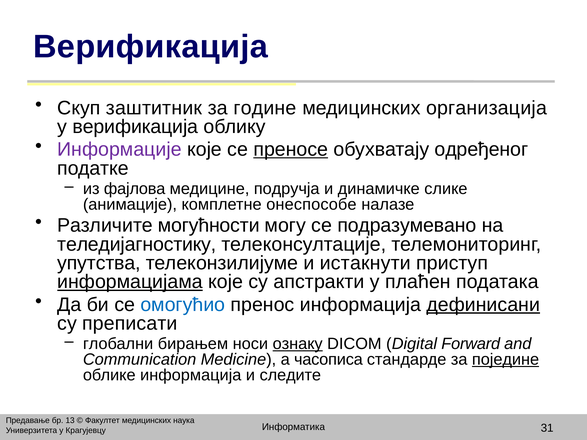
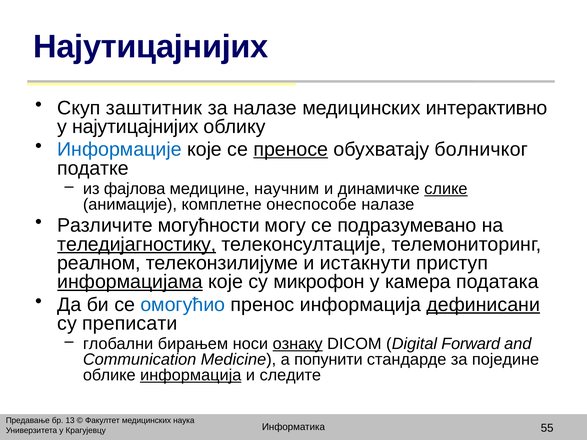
Верификација at (151, 47): Верификација -> Најутицајнијих
за године: године -> налазе
организација: организација -> интерактивно
у верификација: верификација -> најутицајнијих
Информације colour: purple -> blue
одређеног: одређеног -> болничког
подручја: подручја -> научним
слике underline: none -> present
теледијагностику underline: none -> present
упутства: упутства -> реалном
апстракти: апстракти -> микрофон
плаћен: плаћен -> камера
часописа: часописа -> попунити
поједине underline: present -> none
информација at (191, 375) underline: none -> present
31: 31 -> 55
